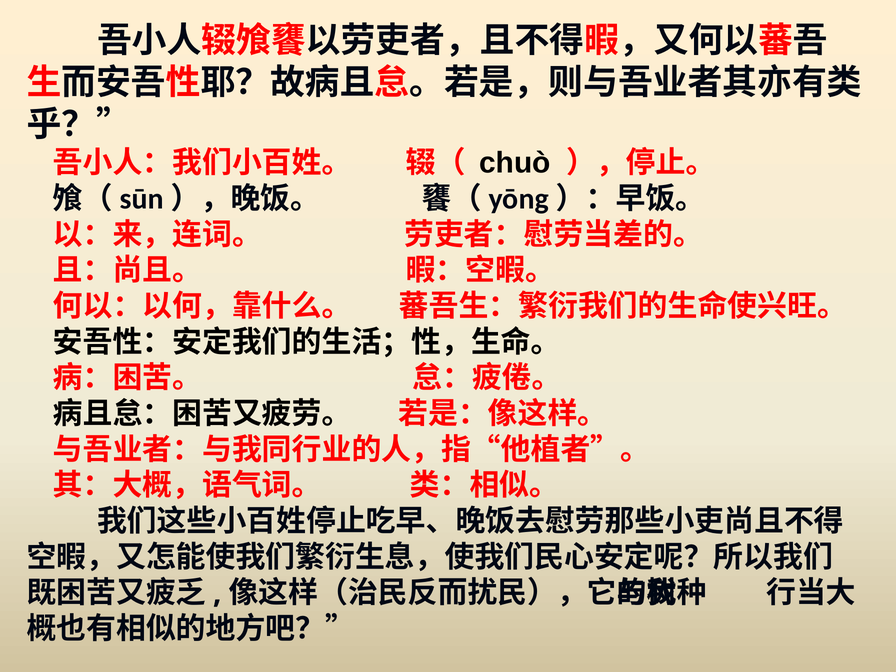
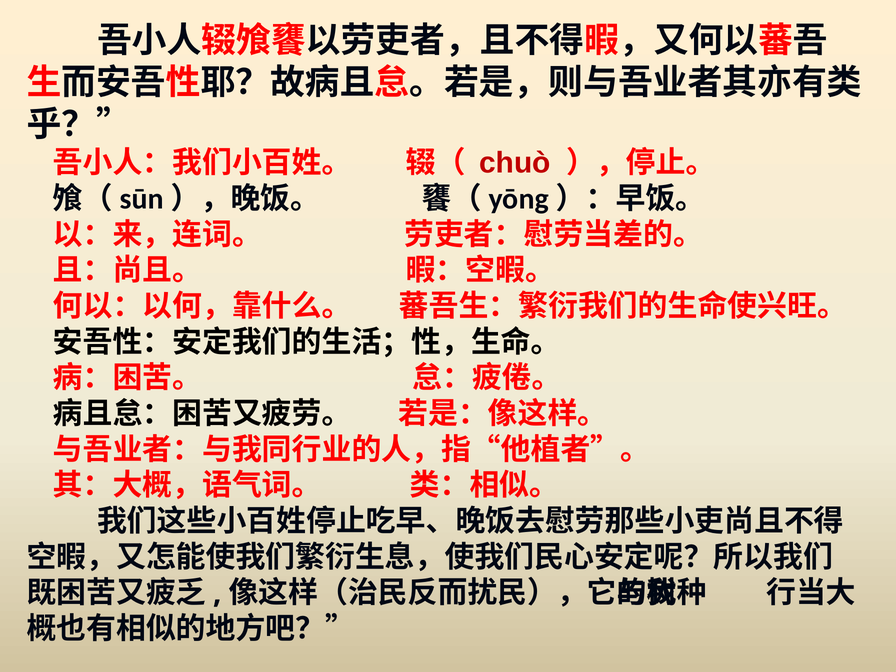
chuò colour: black -> red
